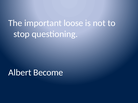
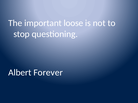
Become: Become -> Forever
